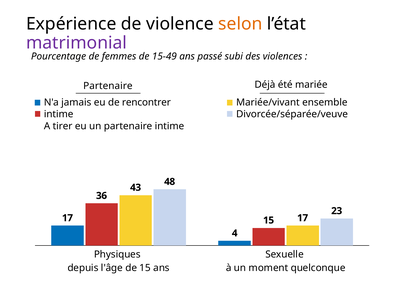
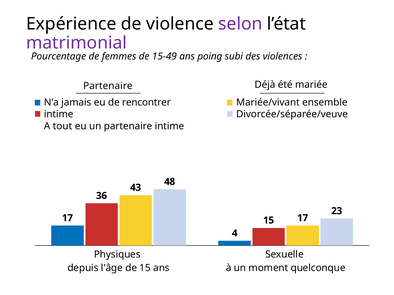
selon colour: orange -> purple
passé: passé -> poing
tirer: tirer -> tout
